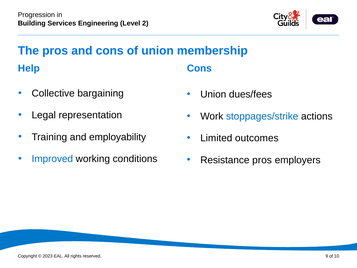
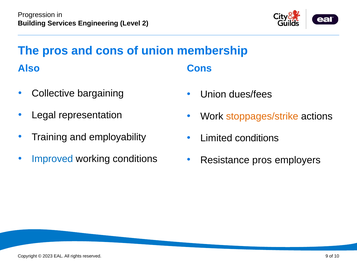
Help: Help -> Also
stoppages/strike colour: blue -> orange
Limited outcomes: outcomes -> conditions
